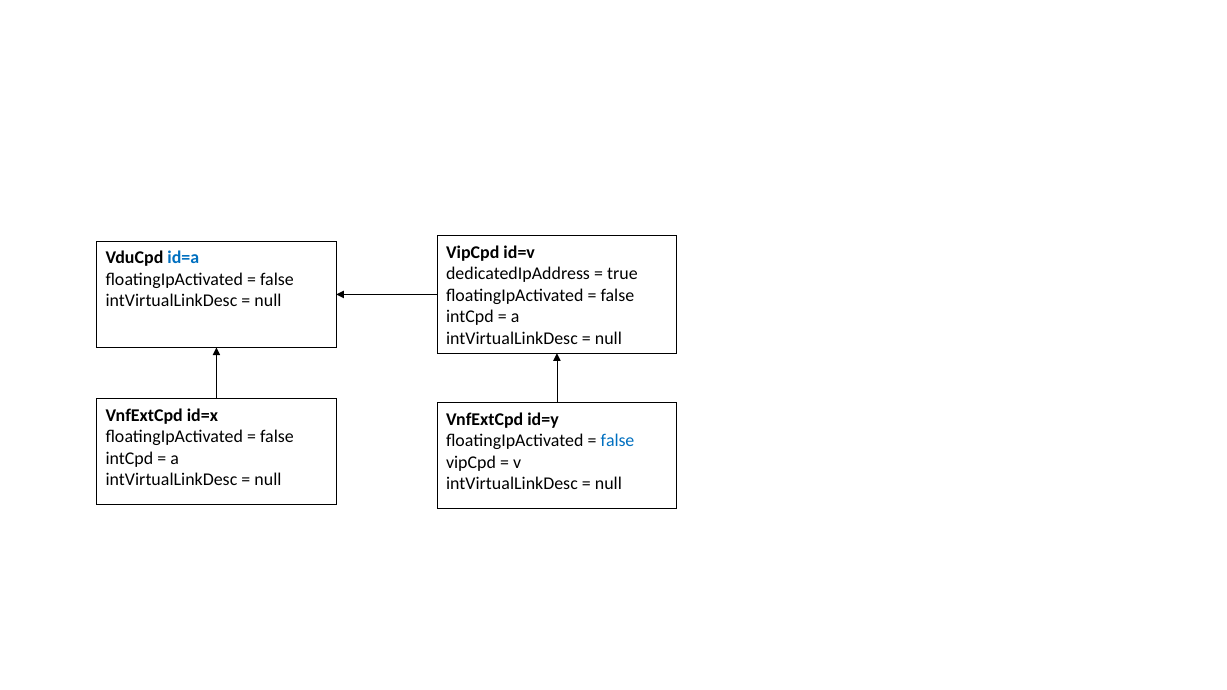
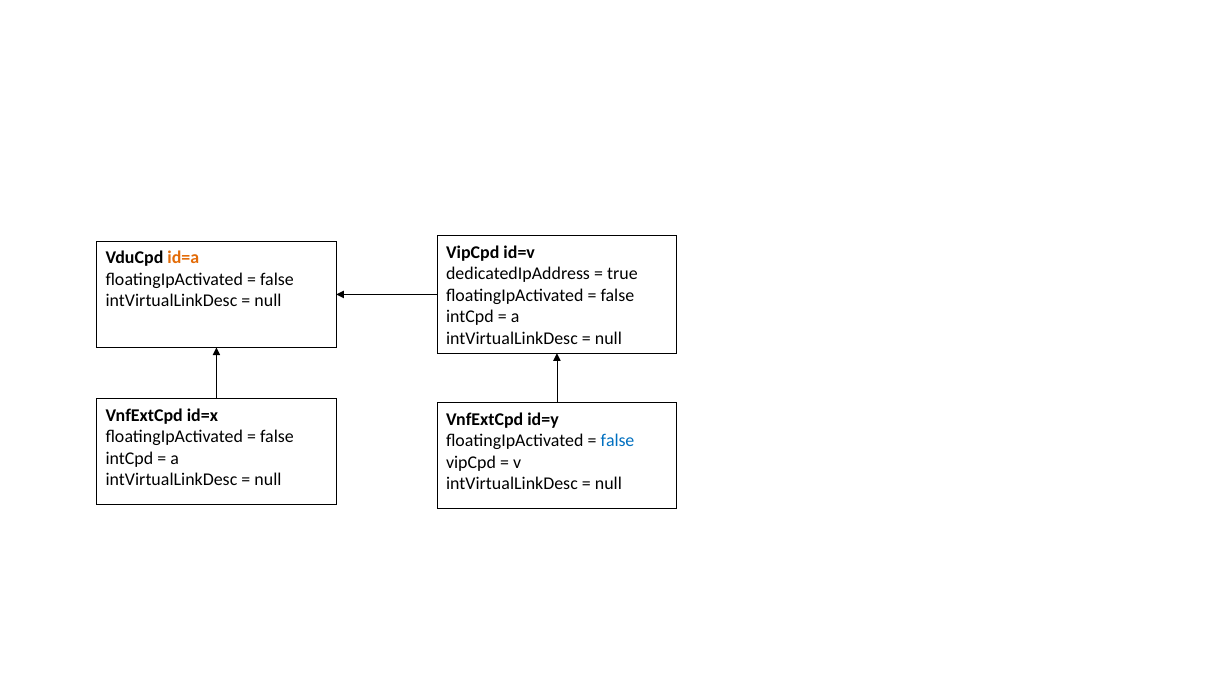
id=a colour: blue -> orange
